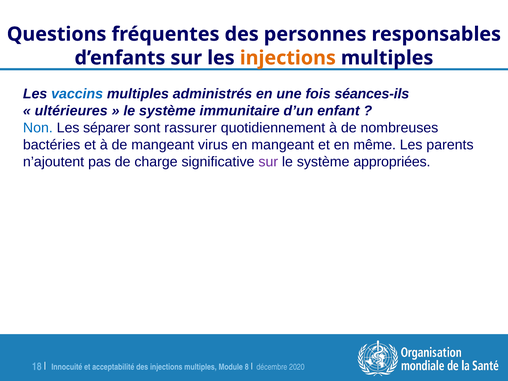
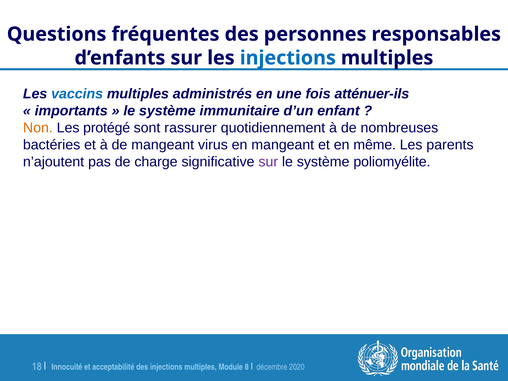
injections at (288, 58) colour: orange -> blue
séances-ils: séances-ils -> atténuer-ils
ultérieures: ultérieures -> importants
Non colour: blue -> orange
séparer: séparer -> protégé
appropriées: appropriées -> poliomyélite
